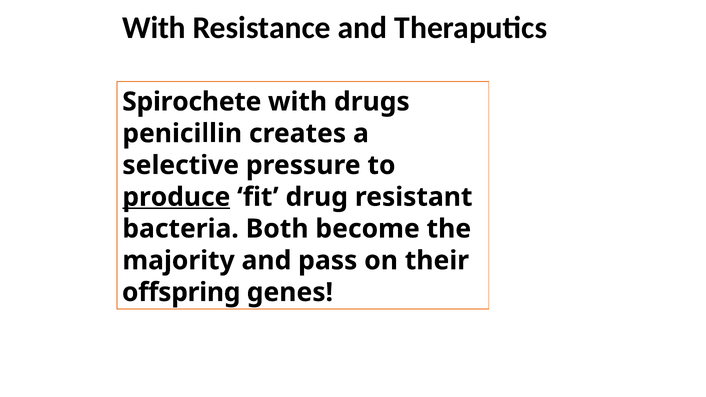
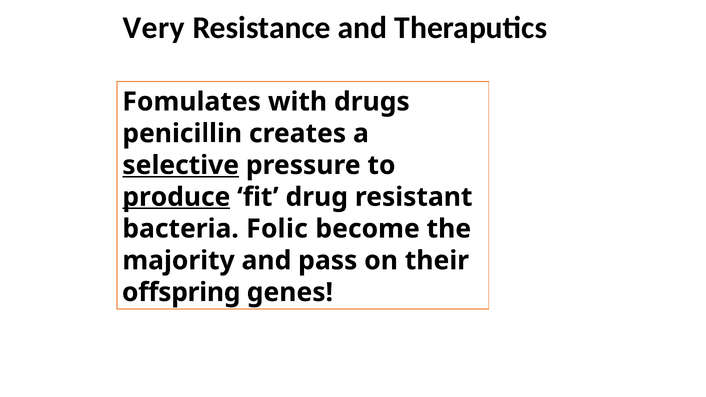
With at (154, 28): With -> Very
Spirochete: Spirochete -> Fomulates
selective underline: none -> present
Both: Both -> Folic
